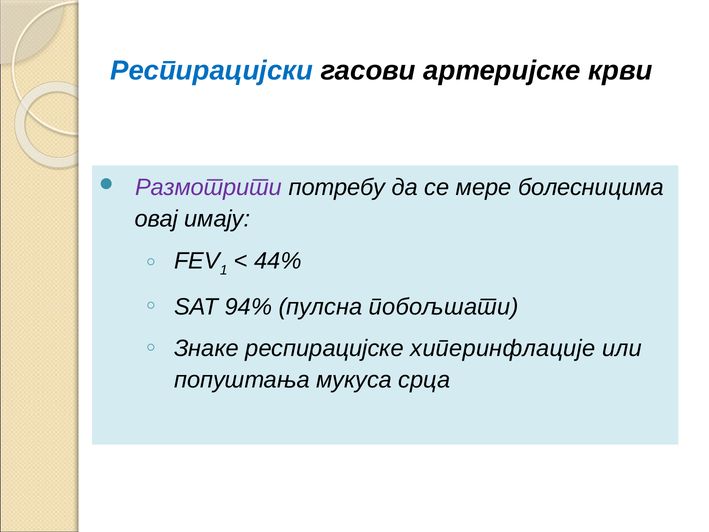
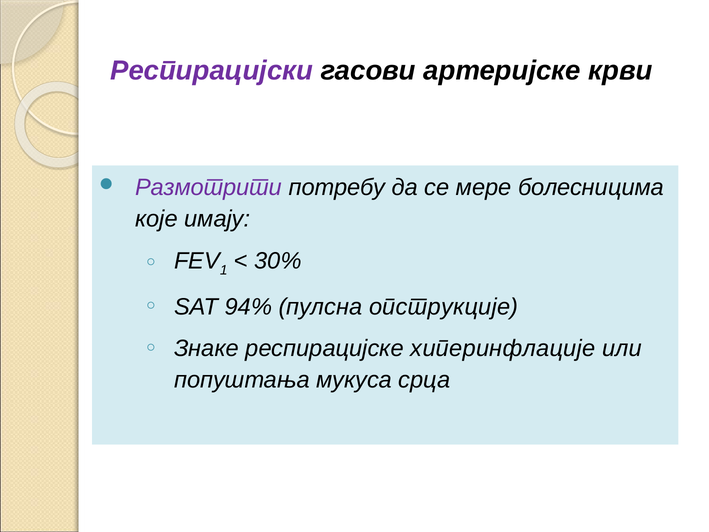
Респирацијски colour: blue -> purple
овај: овај -> које
44%: 44% -> 30%
побољшати: побољшати -> опструкције
